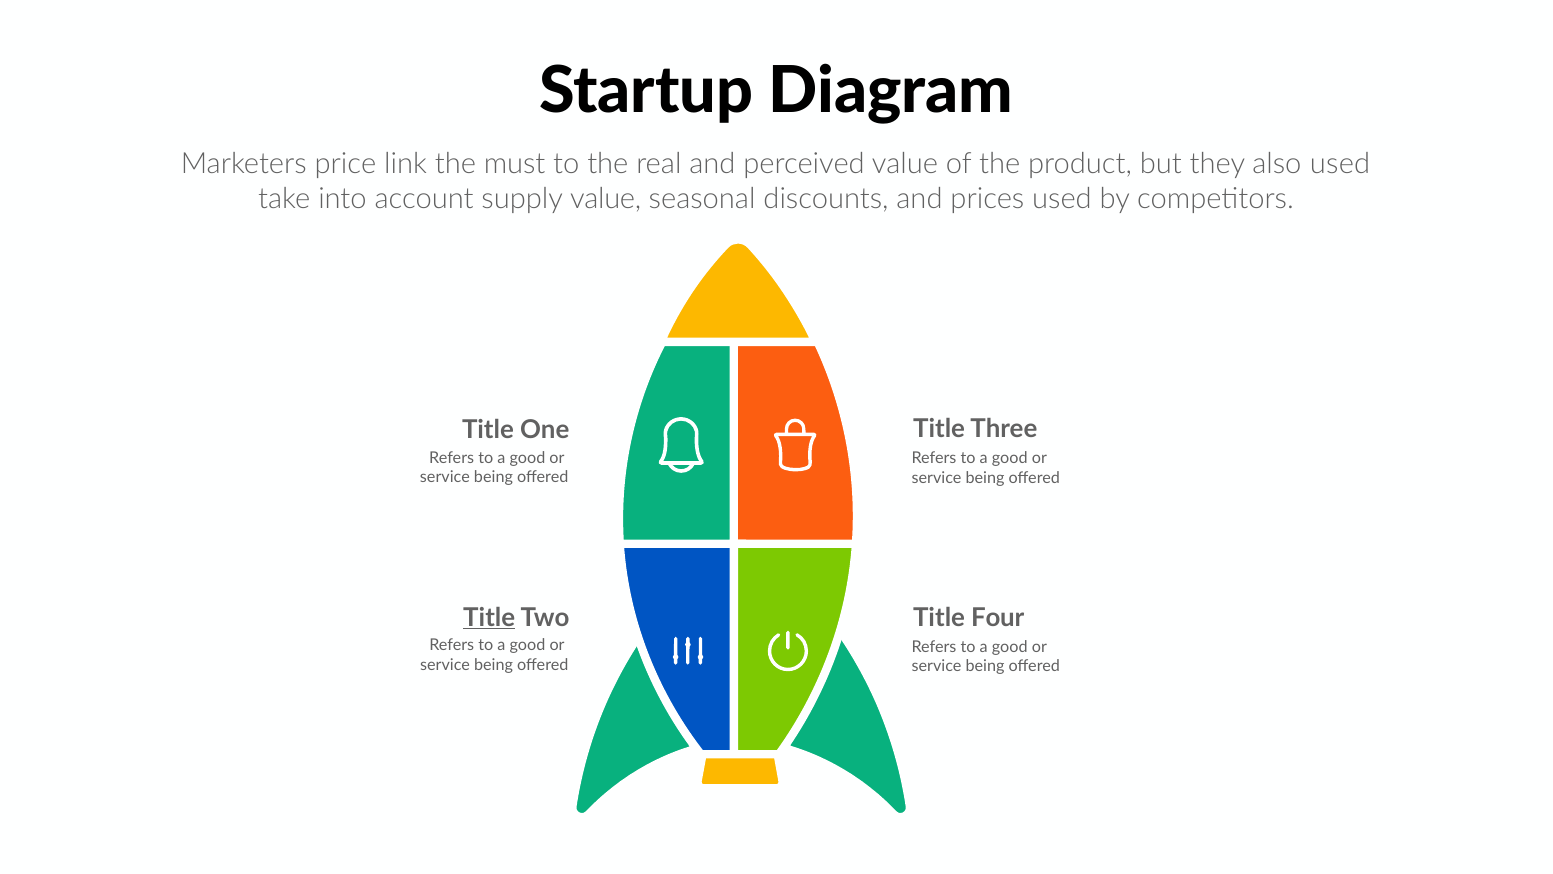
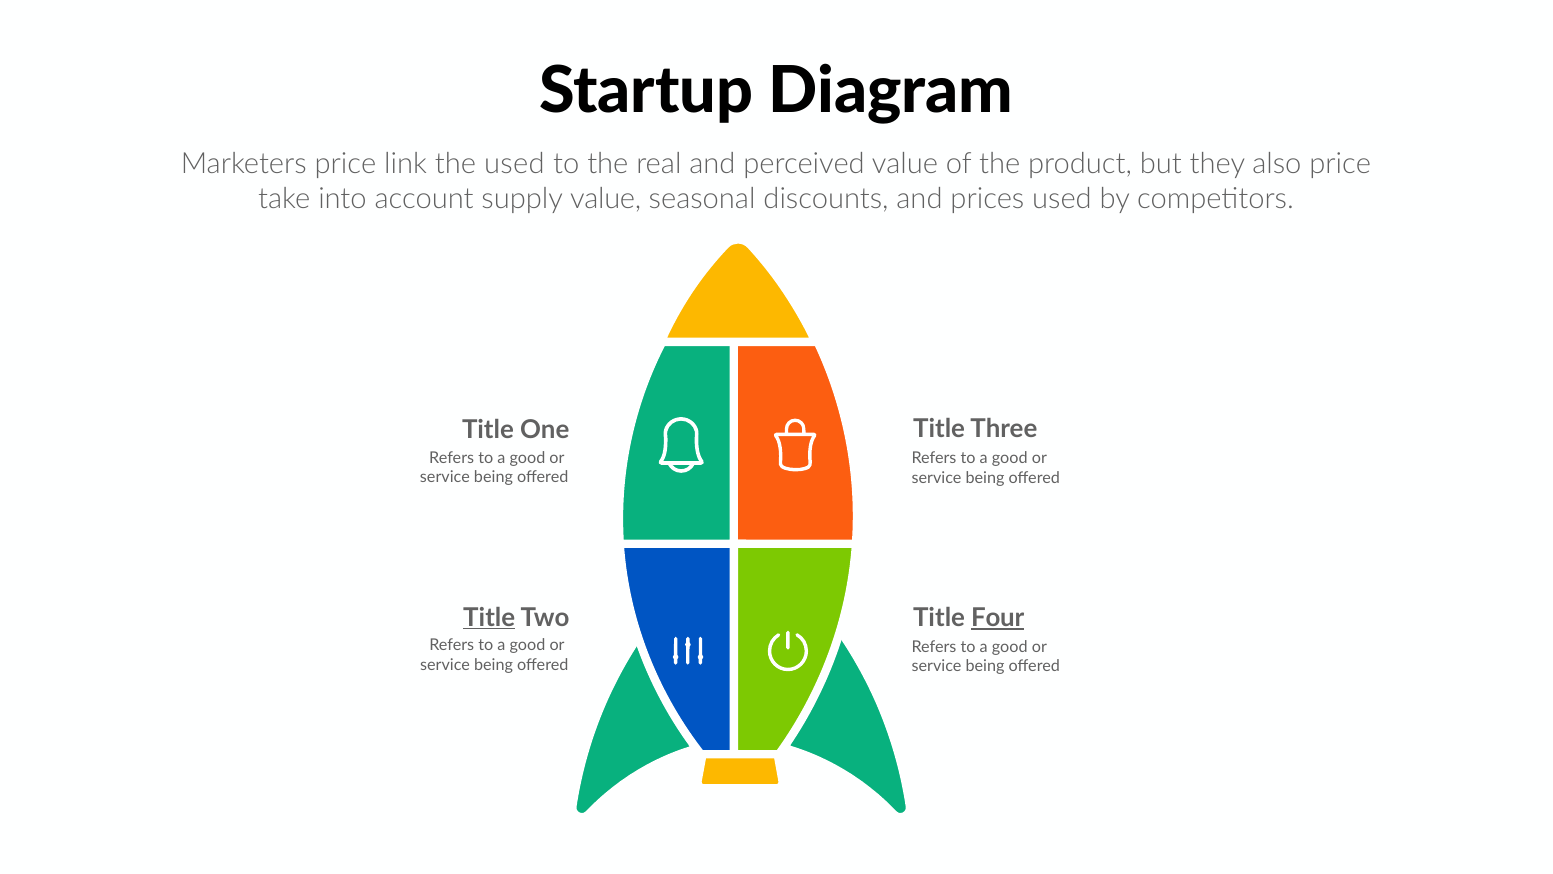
the must: must -> used
also used: used -> price
Four underline: none -> present
